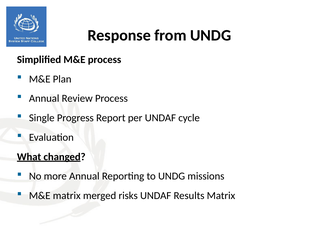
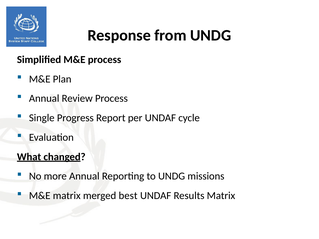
risks: risks -> best
